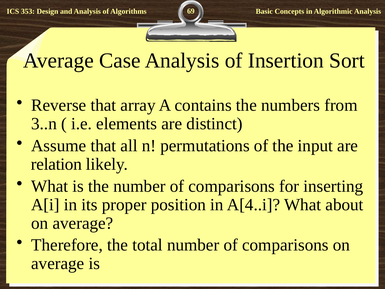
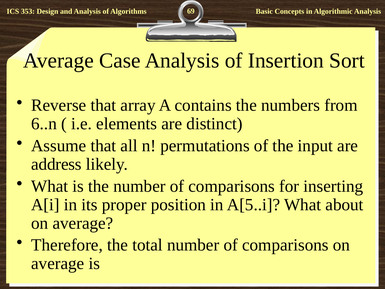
3..n: 3..n -> 6..n
relation: relation -> address
A[4..i: A[4..i -> A[5..i
